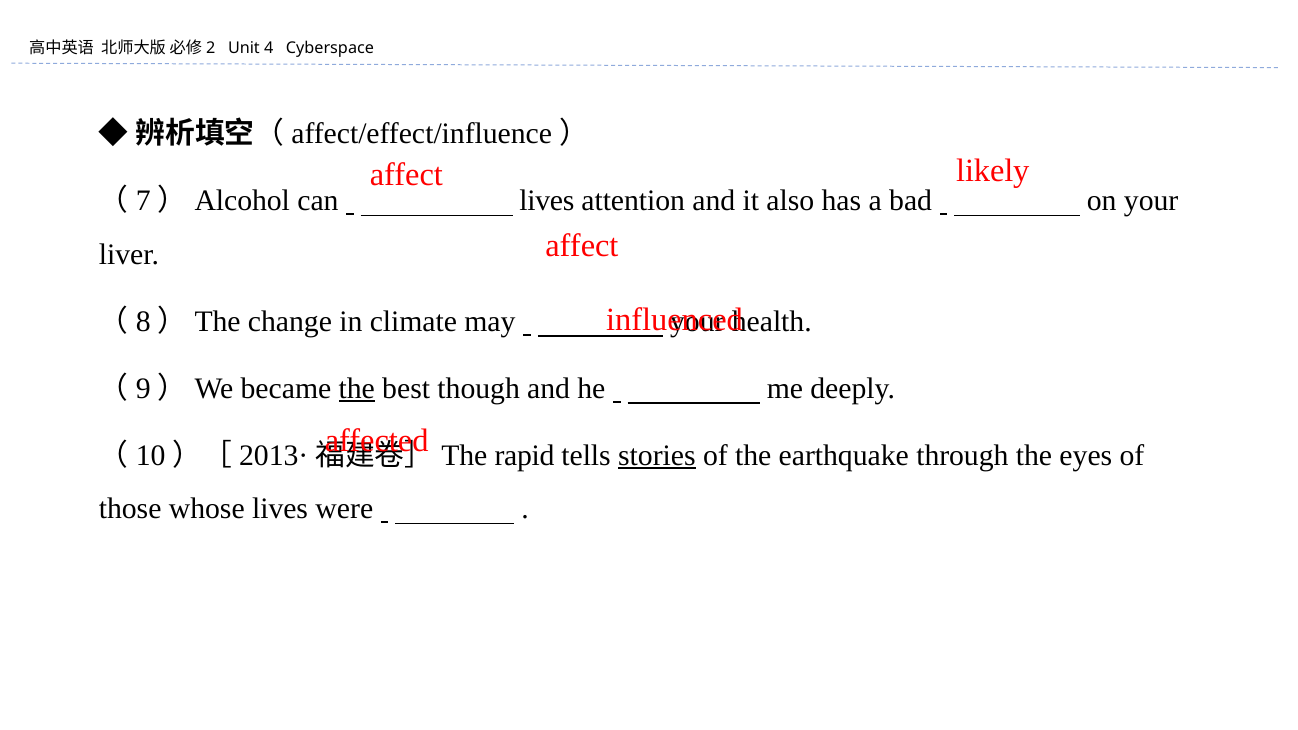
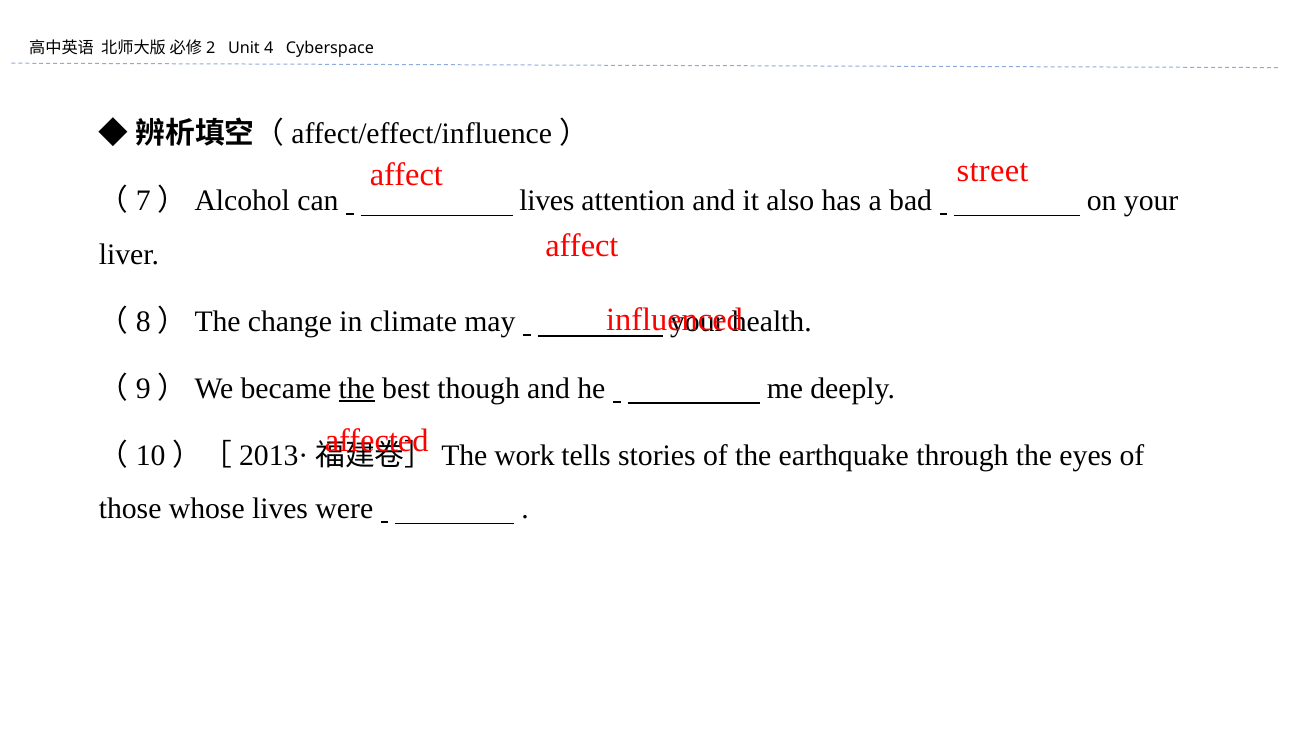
likely: likely -> street
rapid: rapid -> work
stories underline: present -> none
